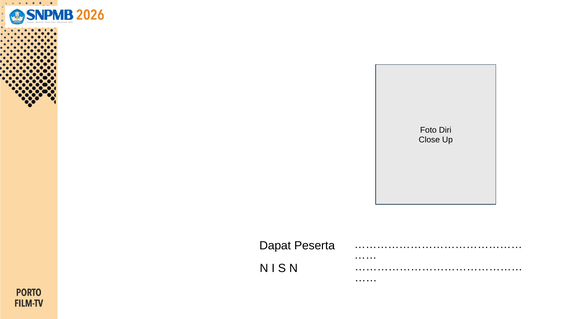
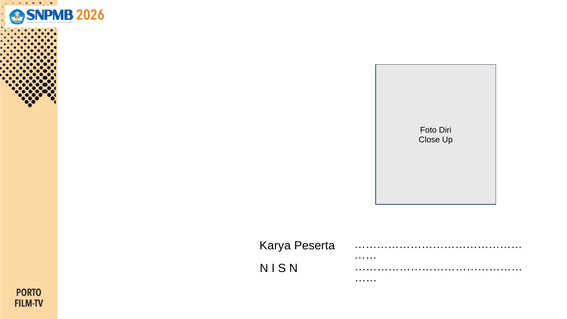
Dapat: Dapat -> Karya
